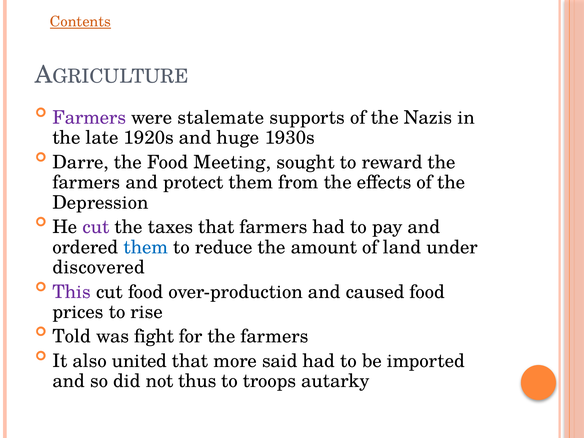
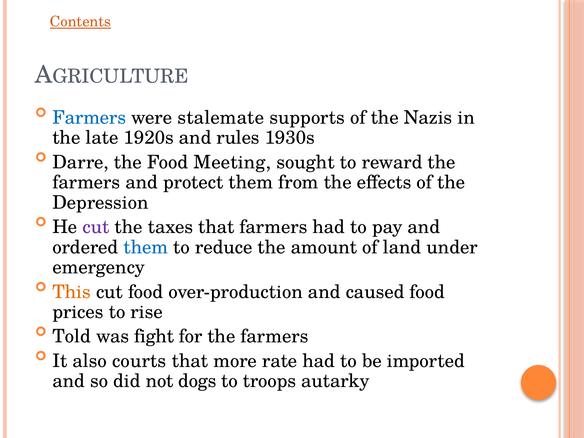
Farmers at (89, 118) colour: purple -> blue
huge: huge -> rules
discovered: discovered -> emergency
This colour: purple -> orange
united: united -> courts
said: said -> rate
thus: thus -> dogs
